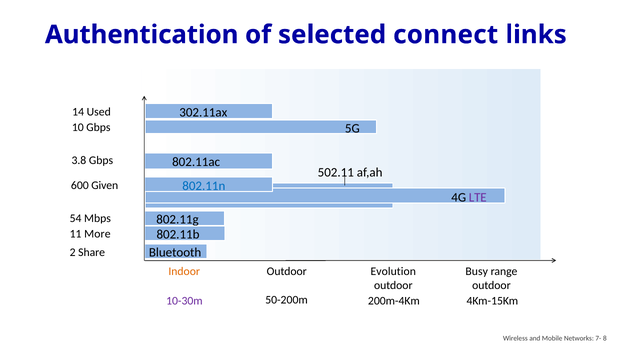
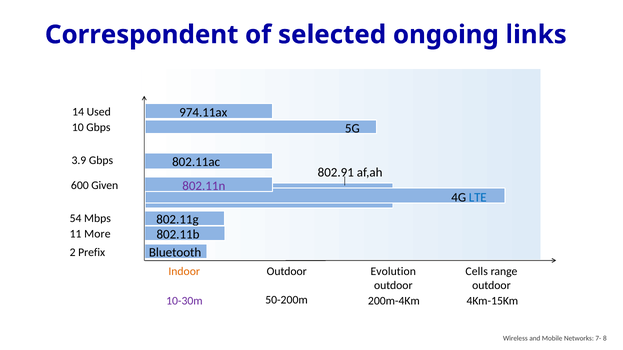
Authentication: Authentication -> Correspondent
connect: connect -> ongoing
302.11ax: 302.11ax -> 974.11ax
3.8: 3.8 -> 3.9
502.11: 502.11 -> 802.91
802.11n colour: blue -> purple
LTE colour: purple -> blue
Share: Share -> Prefix
Busy: Busy -> Cells
